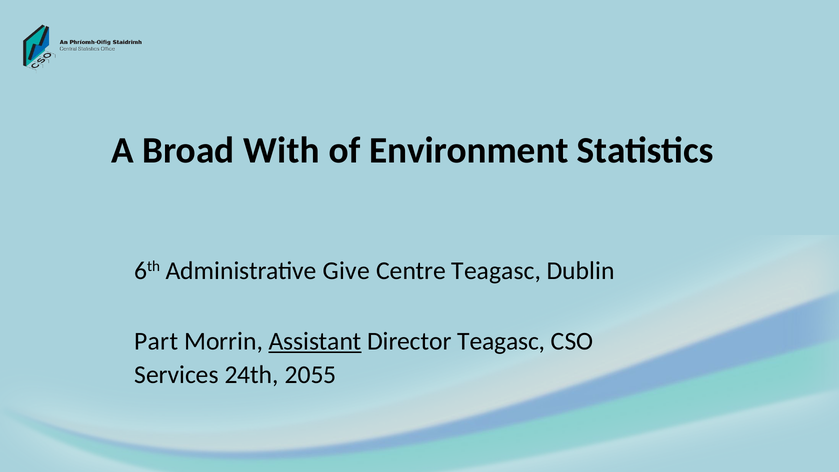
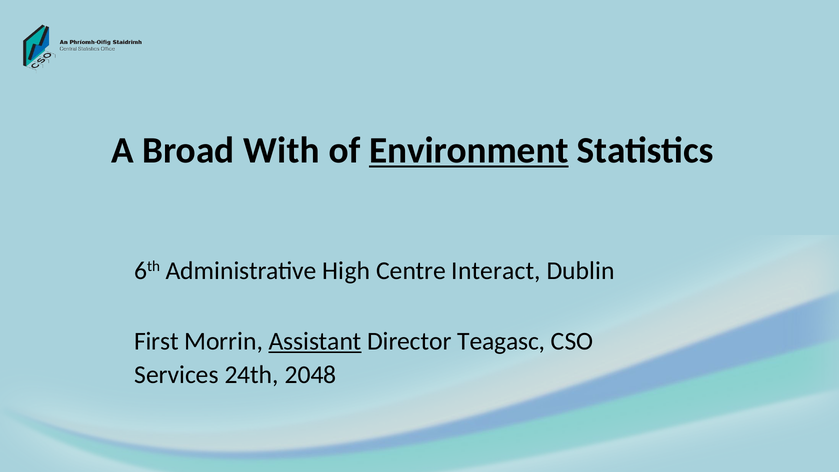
Environment underline: none -> present
Give: Give -> High
Centre Teagasc: Teagasc -> Interact
Part: Part -> First
2055: 2055 -> 2048
